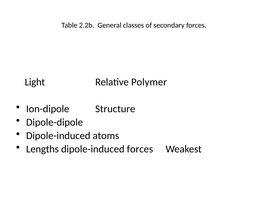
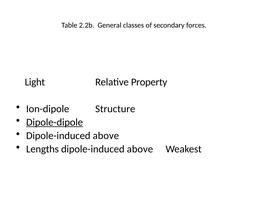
Polymer: Polymer -> Property
Dipole-dipole underline: none -> present
atoms at (106, 136): atoms -> above
forces at (140, 149): forces -> above
